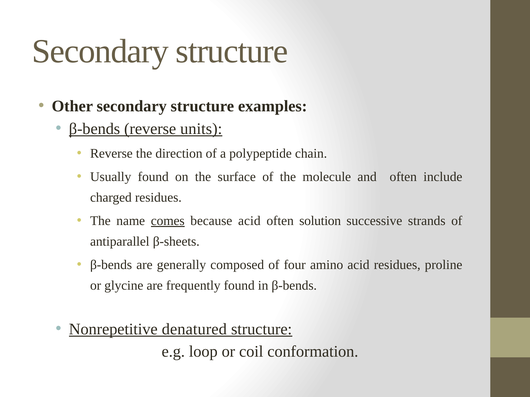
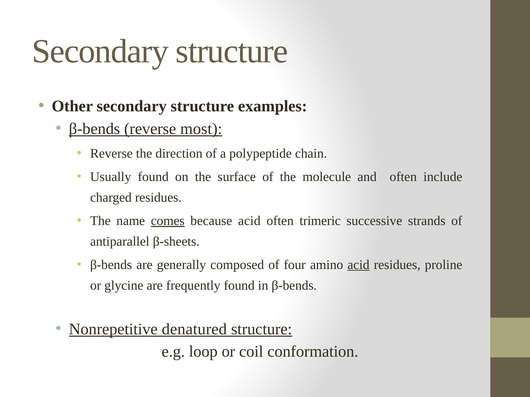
units: units -> most
solution: solution -> trimeric
acid at (358, 265) underline: none -> present
